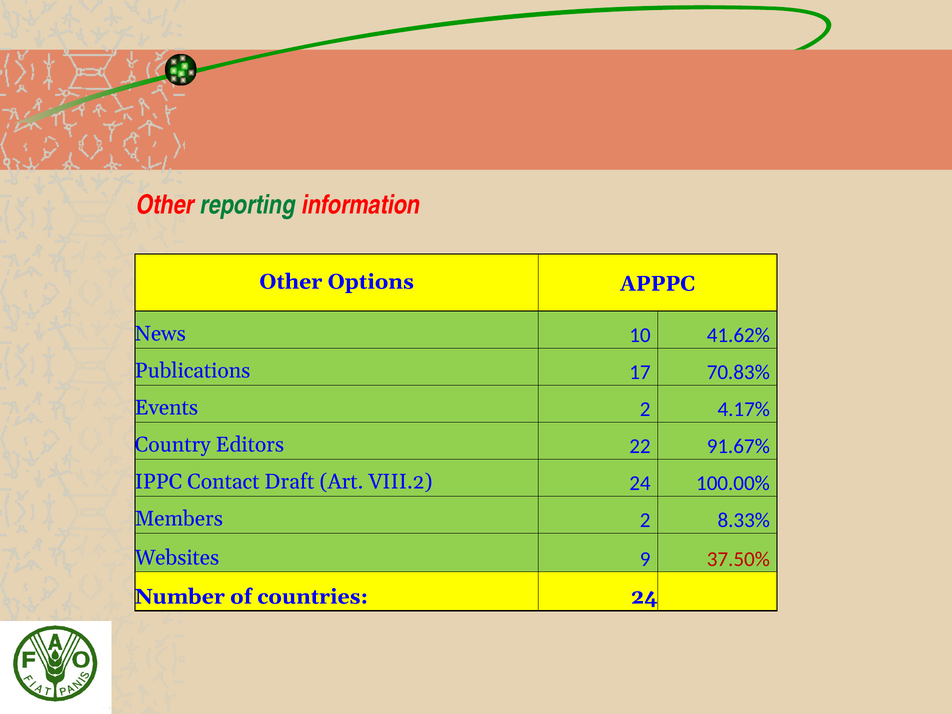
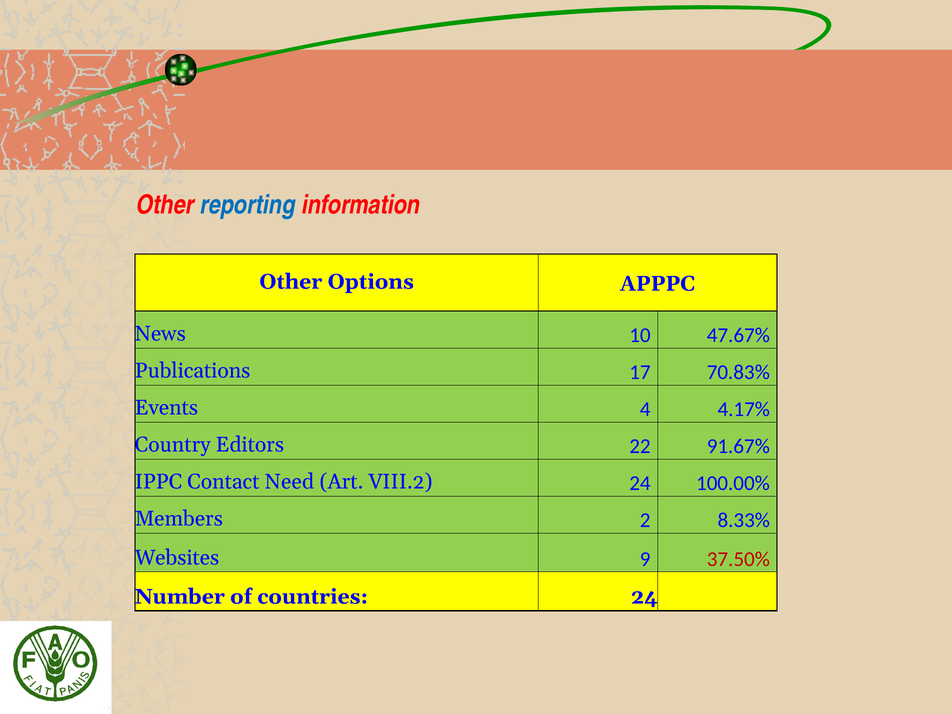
reporting colour: green -> blue
41.62%: 41.62% -> 47.67%
Events 2: 2 -> 4
Draft: Draft -> Need
